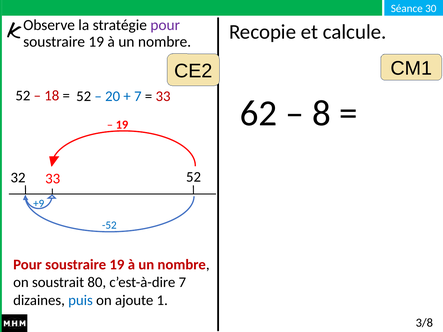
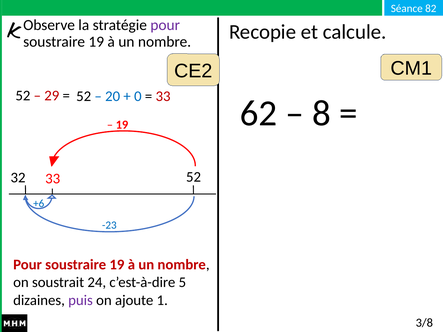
30: 30 -> 82
18: 18 -> 29
7 at (138, 96): 7 -> 0
+9: +9 -> +6
-52: -52 -> -23
80: 80 -> 24
c’est-à-dire 7: 7 -> 5
puis colour: blue -> purple
